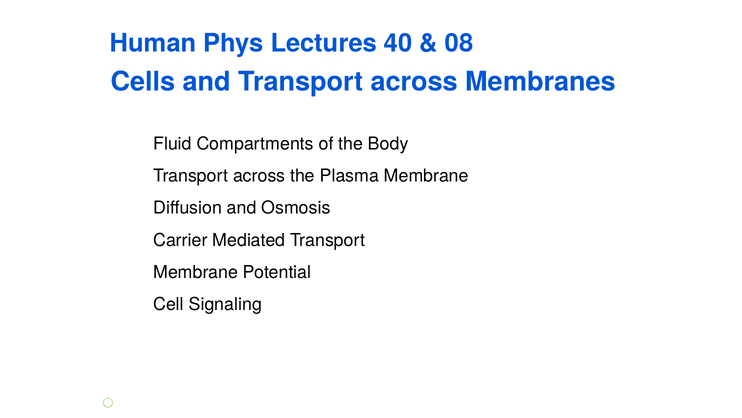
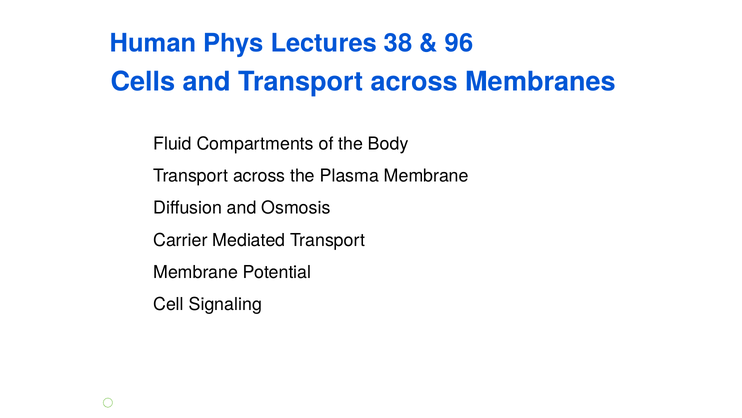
40: 40 -> 38
08: 08 -> 96
